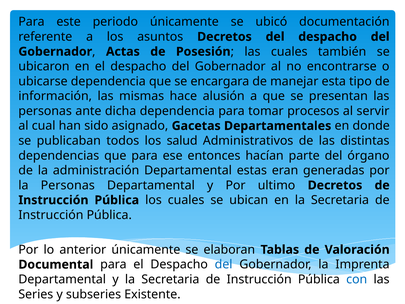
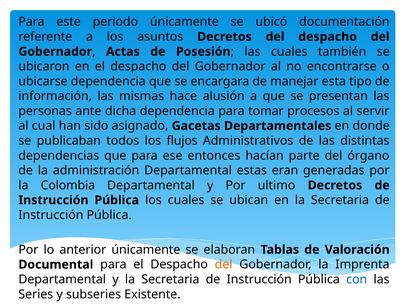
salud: salud -> flujos
la Personas: Personas -> Colombia
del at (224, 264) colour: blue -> orange
